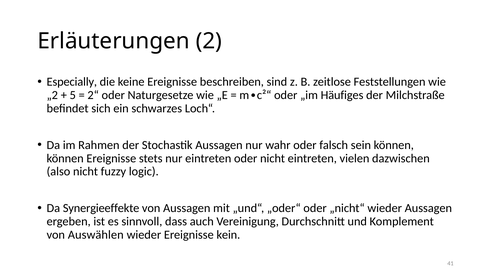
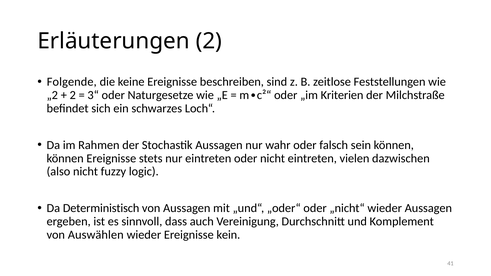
Especially: Especially -> Folgende
5 at (73, 95): 5 -> 2
2“: 2“ -> 3“
Häufiges: Häufiges -> Kriterien
Synergieeffekte: Synergieeffekte -> Deterministisch
